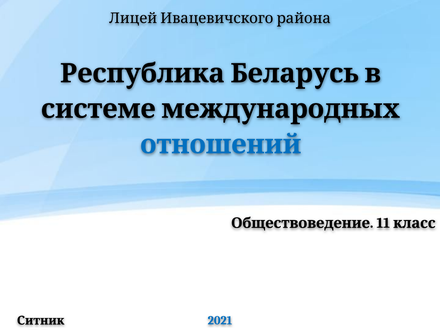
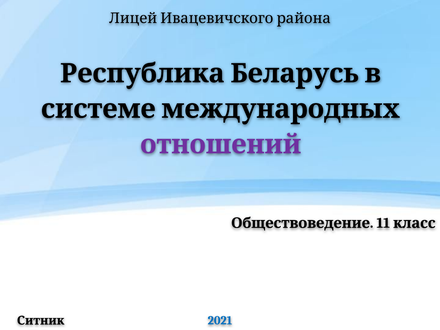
отношений colour: blue -> purple
